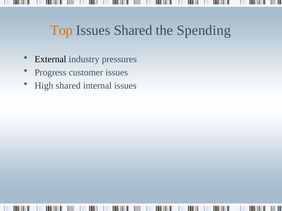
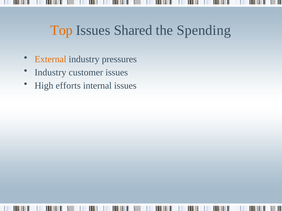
External colour: black -> orange
Progress at (50, 73): Progress -> Industry
High shared: shared -> efforts
